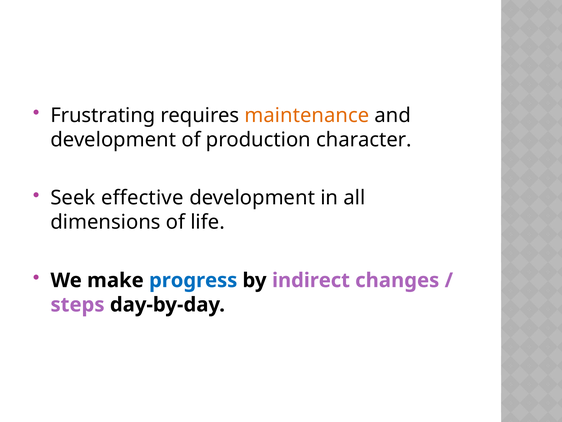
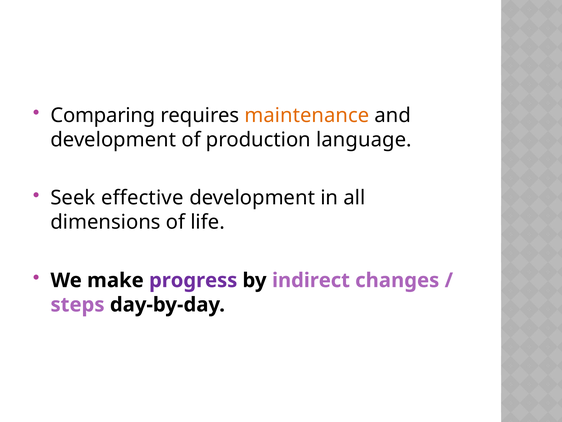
Frustrating: Frustrating -> Comparing
character: character -> language
progress colour: blue -> purple
